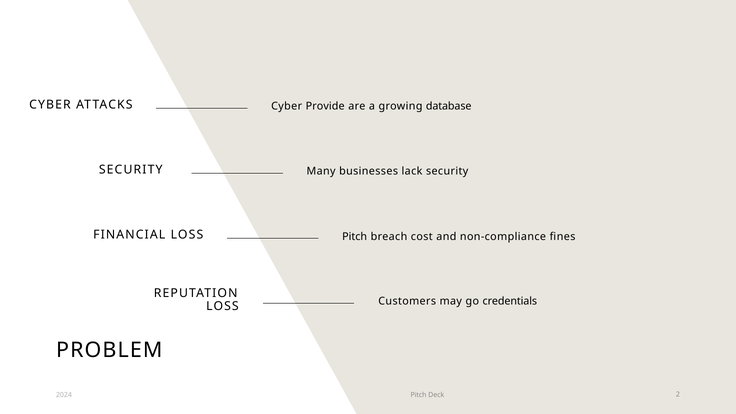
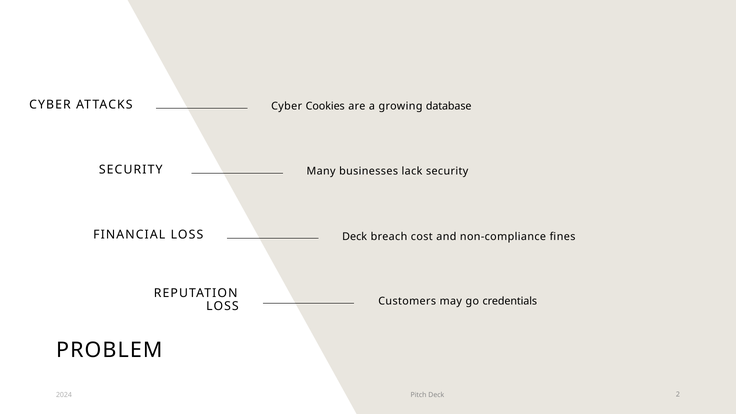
Provide: Provide -> Cookies
Pitch at (355, 237): Pitch -> Deck
